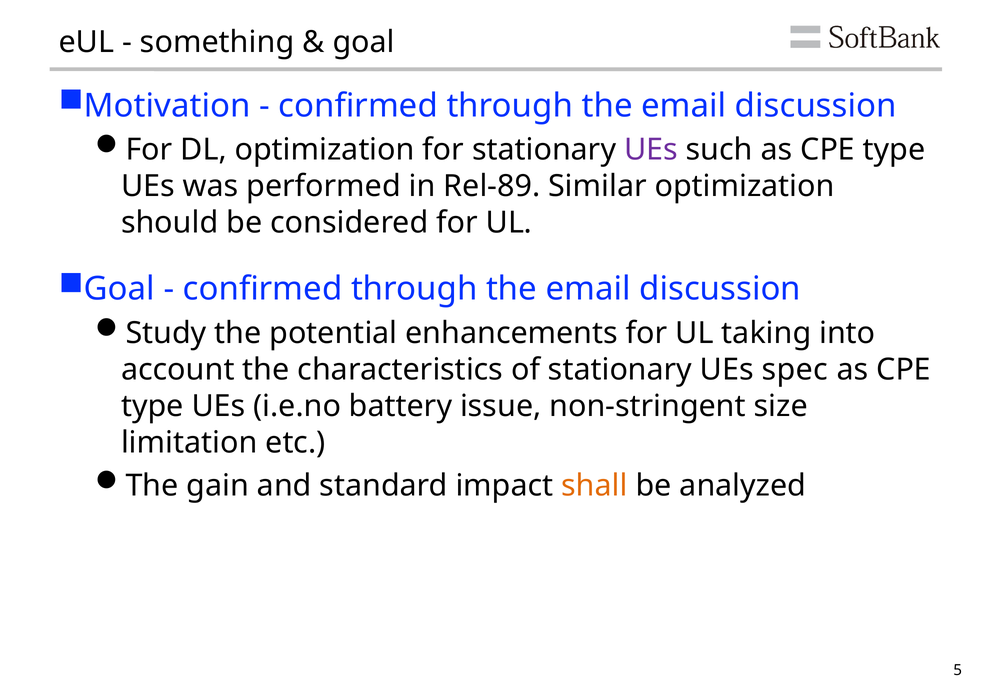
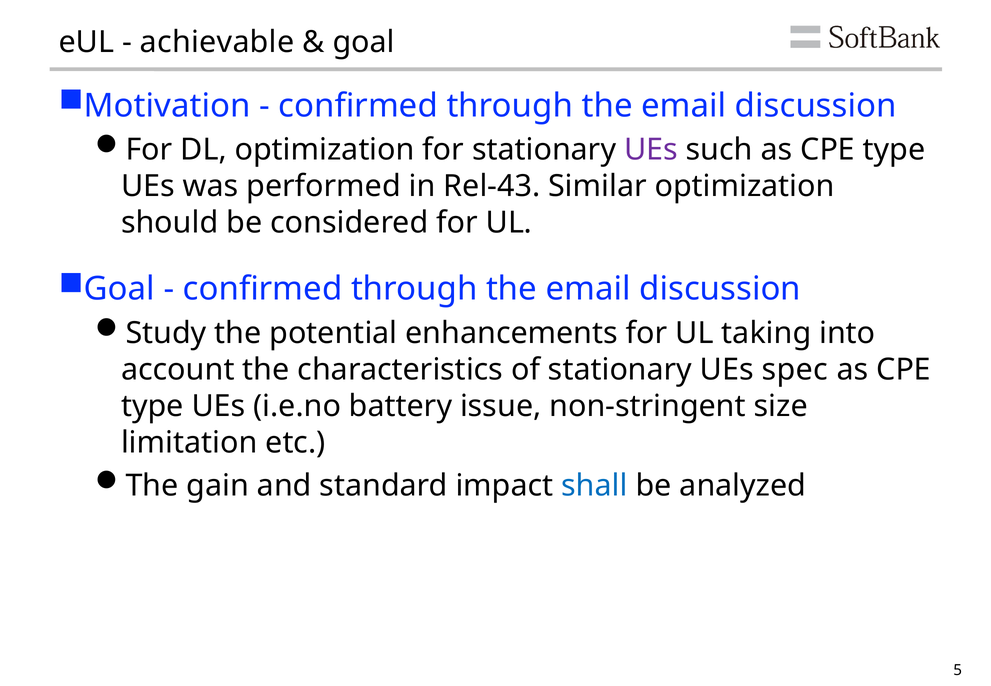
something: something -> achievable
Rel-89: Rel-89 -> Rel-43
shall colour: orange -> blue
